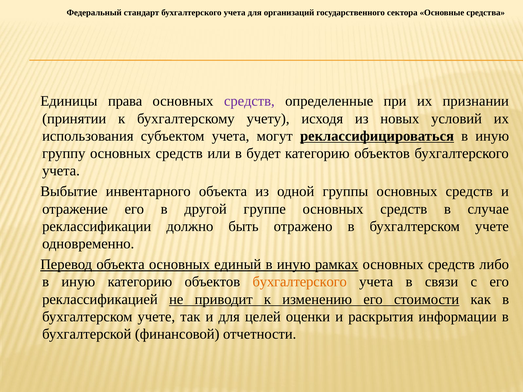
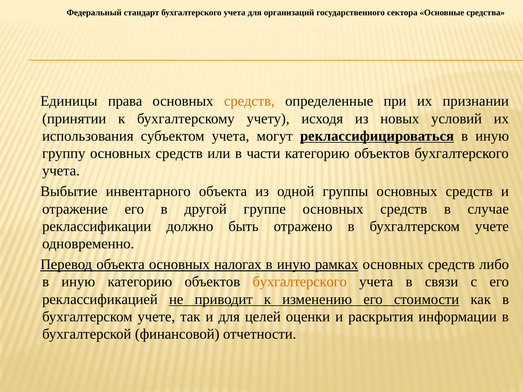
средств at (249, 101) colour: purple -> orange
будет: будет -> части
единый: единый -> налогах
